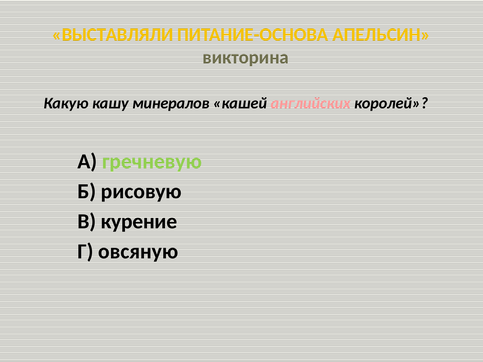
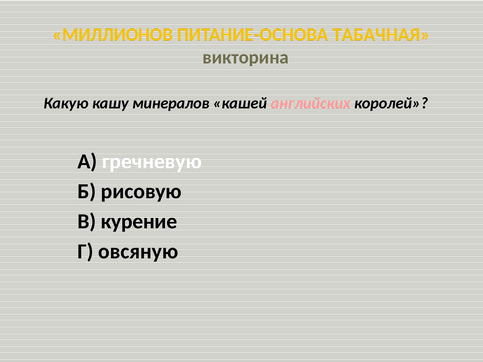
ВЫСТАВЛЯЛИ: ВЫСТАВЛЯЛИ -> МИЛЛИОНОВ
АПЕЛЬСИН: АПЕЛЬСИН -> ТАБАЧНАЯ
гречневую colour: light green -> white
